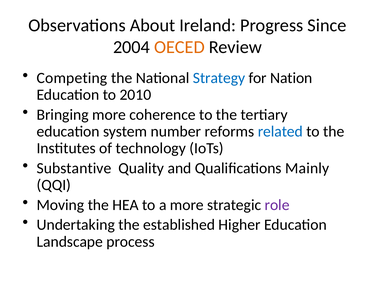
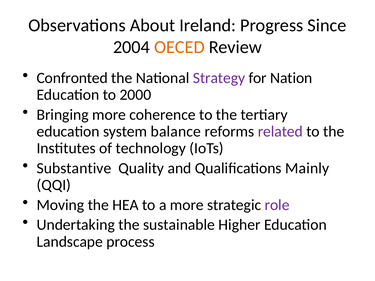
Competing: Competing -> Confronted
Strategy colour: blue -> purple
2010: 2010 -> 2000
number: number -> balance
related colour: blue -> purple
established: established -> sustainable
